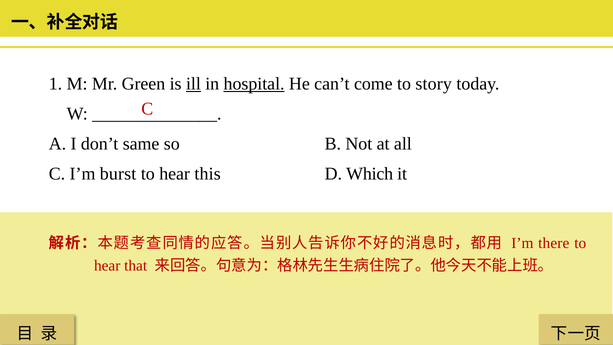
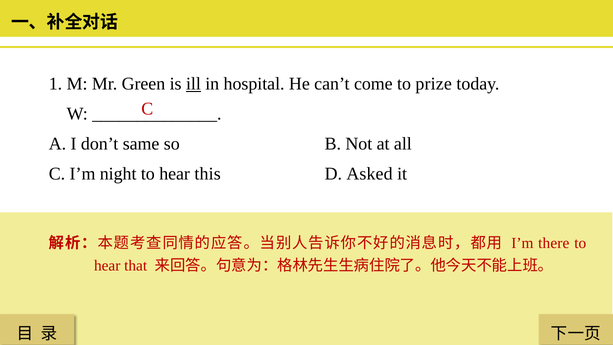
hospital underline: present -> none
story: story -> prize
burst: burst -> night
Which: Which -> Asked
